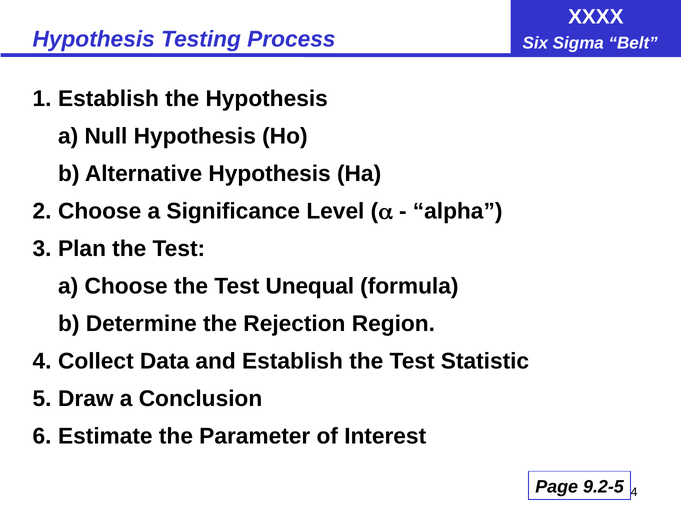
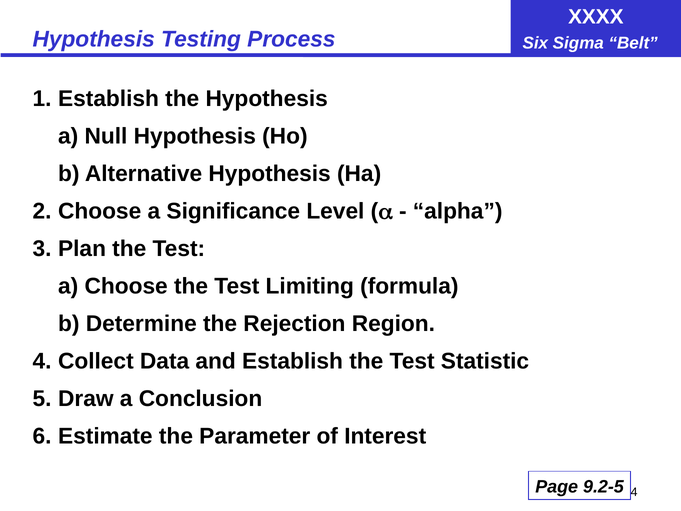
Unequal: Unequal -> Limiting
